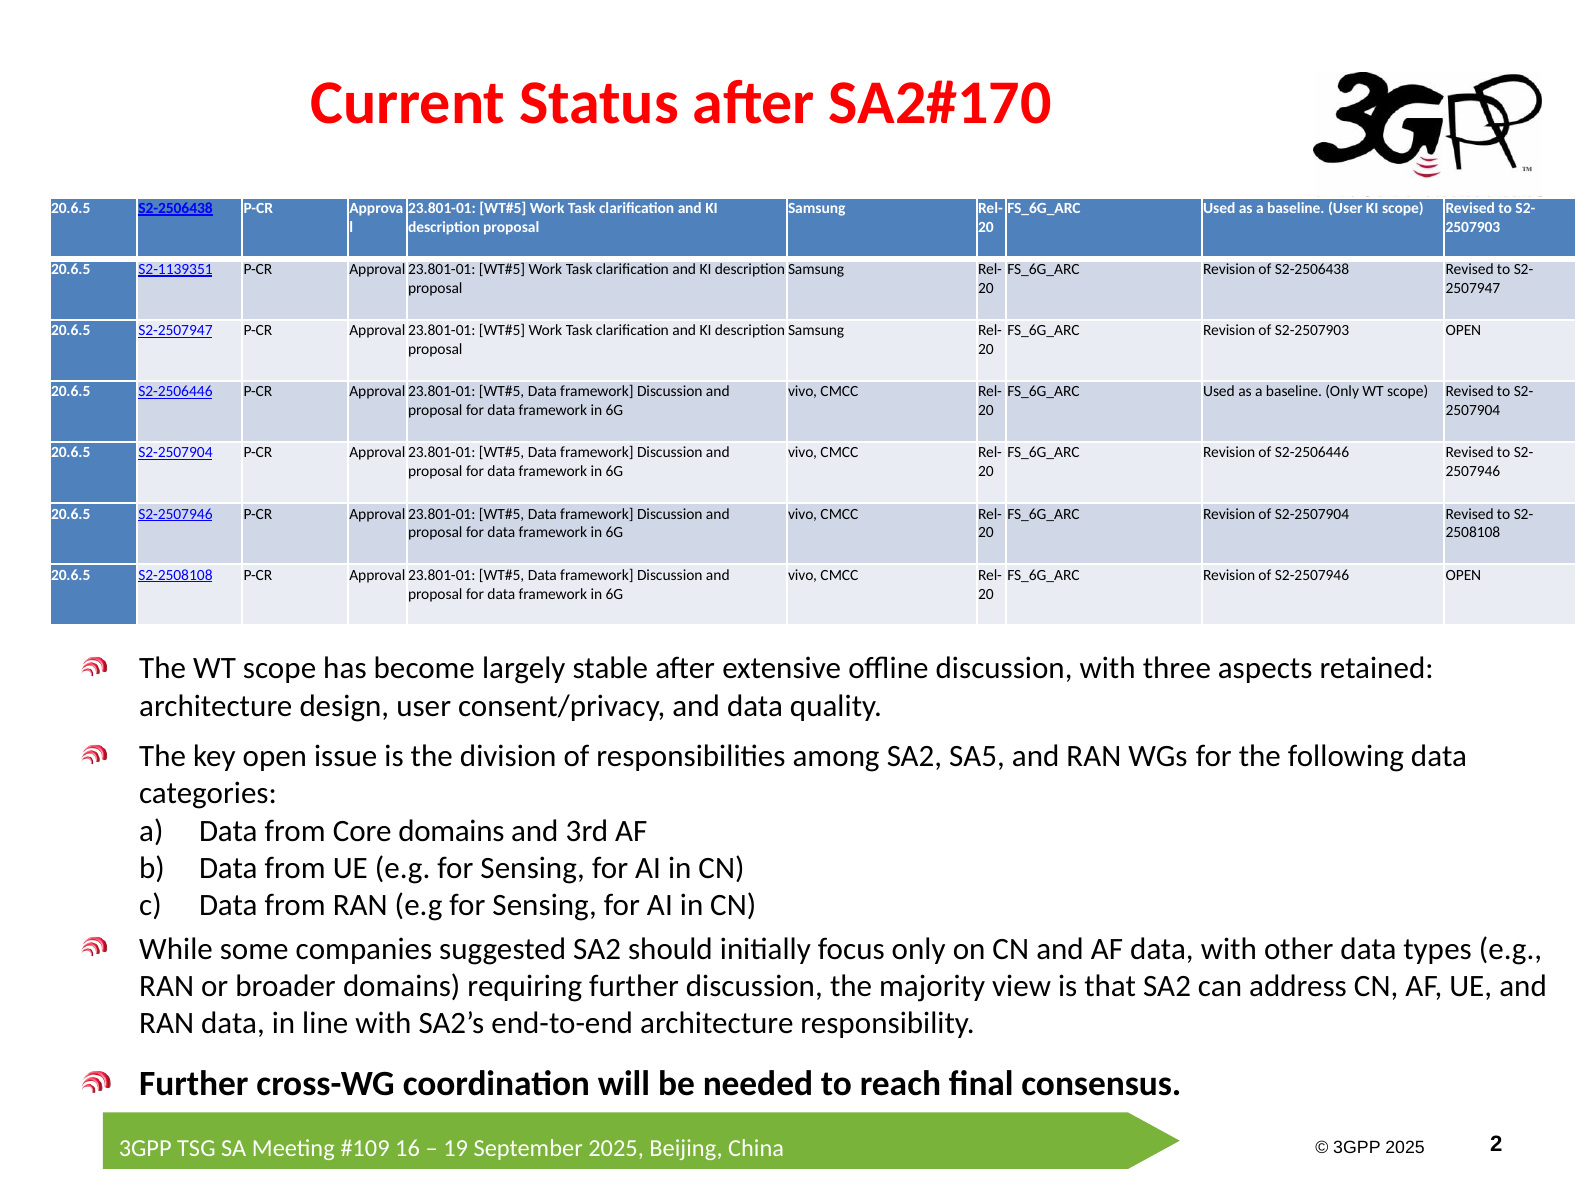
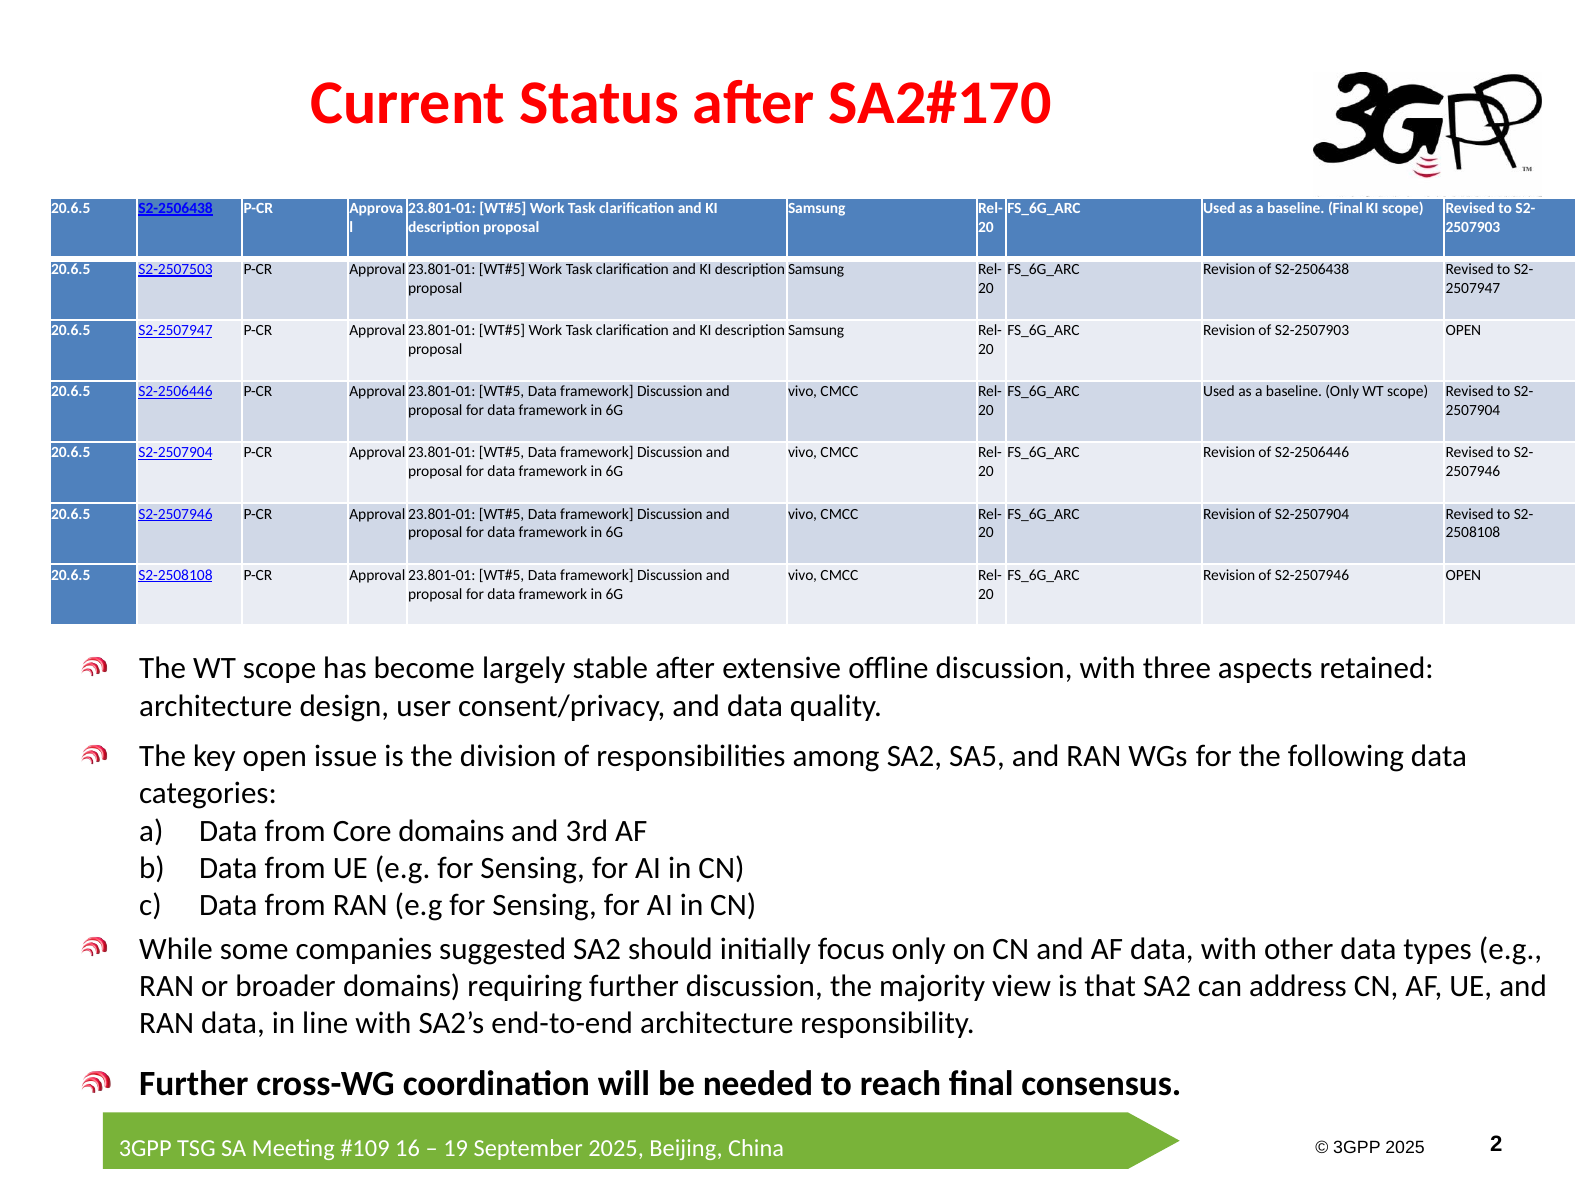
baseline User: User -> Final
S2-1139351: S2-1139351 -> S2-2507503
